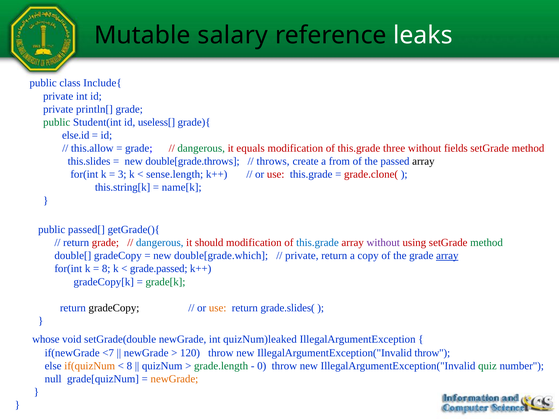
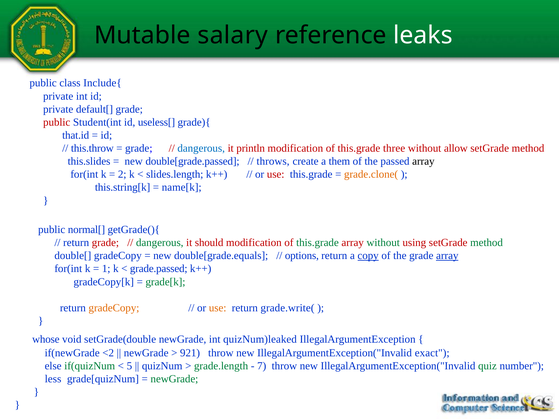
println[: println[ -> default[
public at (57, 122) colour: green -> red
else.id: else.id -> that.id
this.allow: this.allow -> this.throw
dangerous at (201, 148) colour: green -> blue
equals: equals -> println
fields: fields -> allow
double[grade.throws: double[grade.throws -> double[grade.passed
from: from -> them
3: 3 -> 2
sense.length: sense.length -> slides.length
grade.clone( colour: red -> orange
passed[: passed[ -> normal[
dangerous at (160, 243) colour: blue -> green
this.grade at (317, 243) colour: blue -> green
without at (383, 243) colour: purple -> green
double[grade.which: double[grade.which -> double[grade.equals
private at (302, 256): private -> options
copy underline: none -> present
8 at (106, 269): 8 -> 1
gradeCopy at (114, 308) colour: black -> orange
grade.slides(: grade.slides( -> grade.write(
<7: <7 -> <2
120: 120 -> 921
IllegalArgumentException("Invalid throw: throw -> exact
if(quizNum colour: orange -> green
8 at (129, 366): 8 -> 5
0: 0 -> 7
null: null -> less
newGrade at (174, 379) colour: orange -> green
